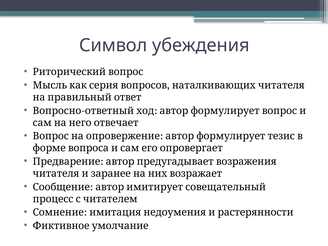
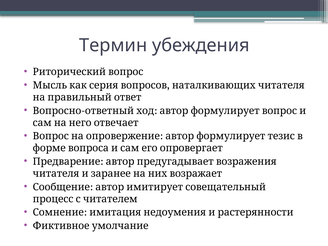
Символ: Символ -> Термин
